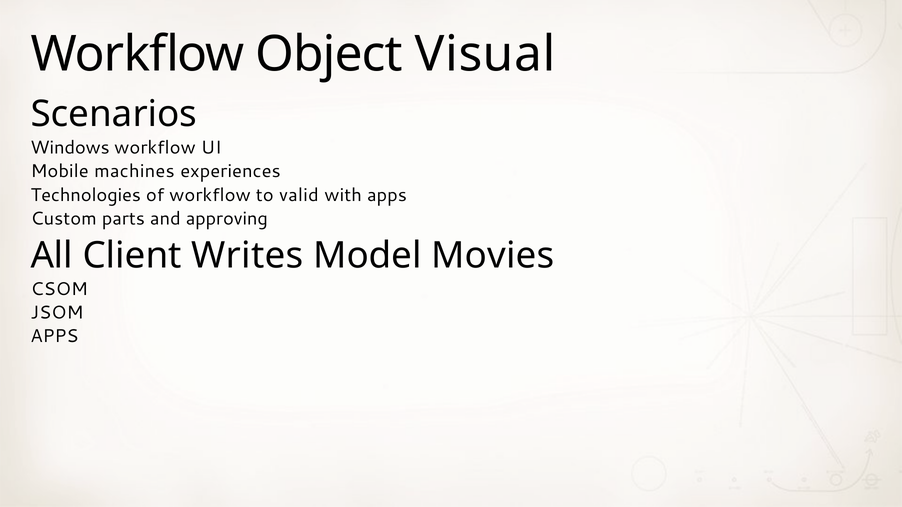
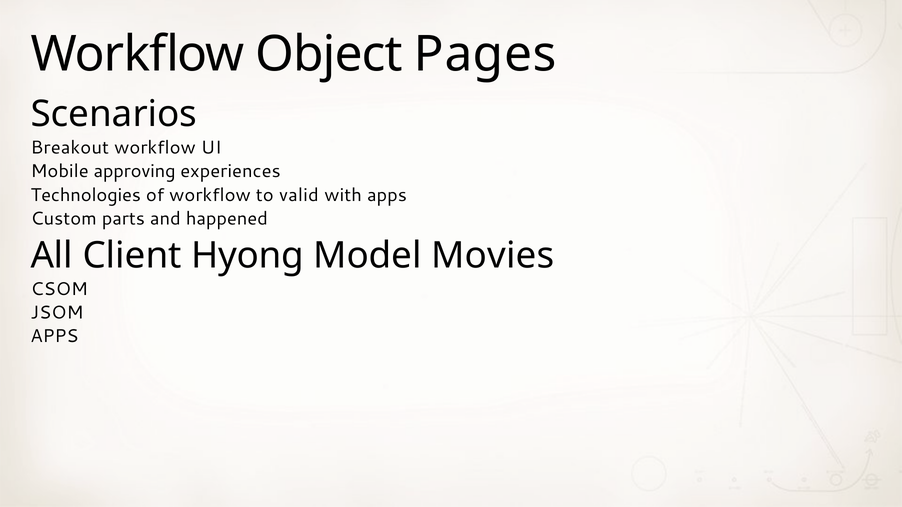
Visual: Visual -> Pages
Windows: Windows -> Breakout
machines: machines -> approving
approving: approving -> happened
Writes: Writes -> Hyong
